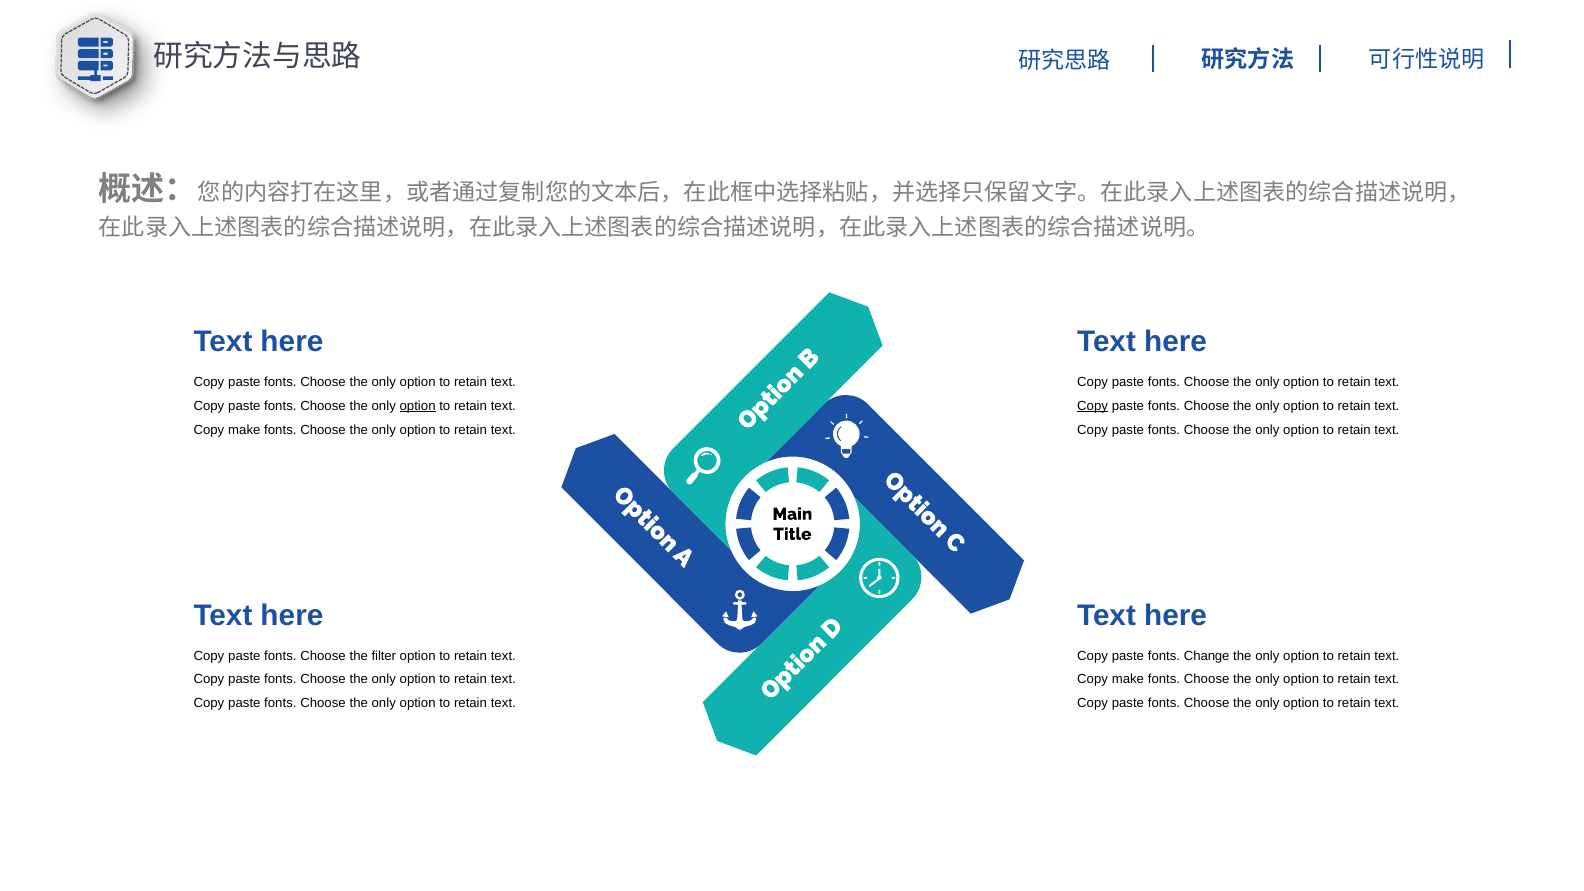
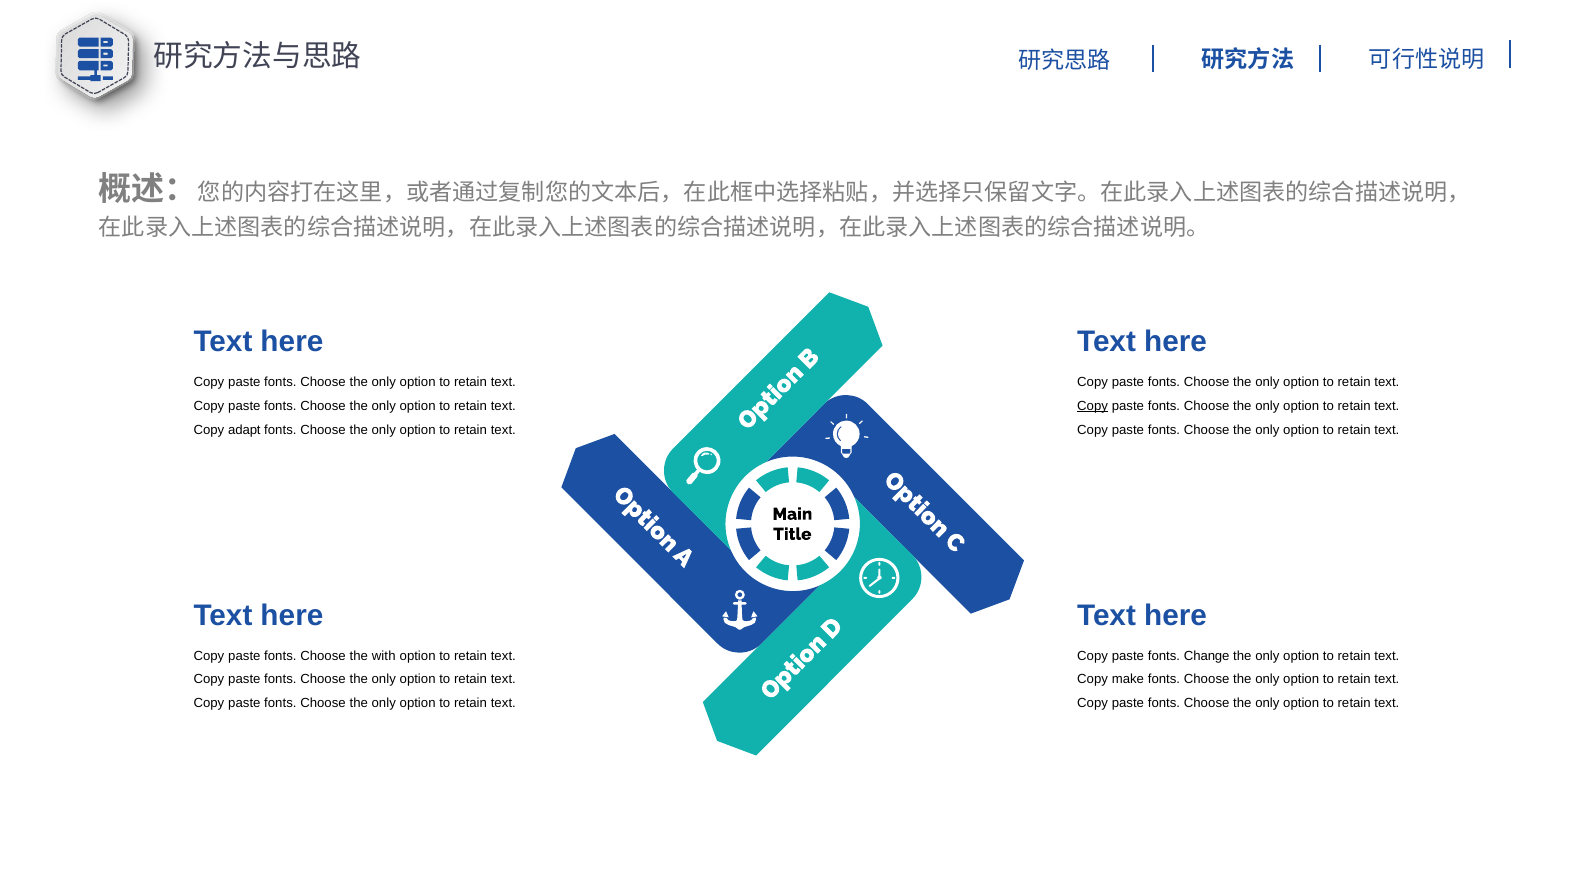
option at (418, 406) underline: present -> none
make at (244, 430): make -> adapt
filter: filter -> with
